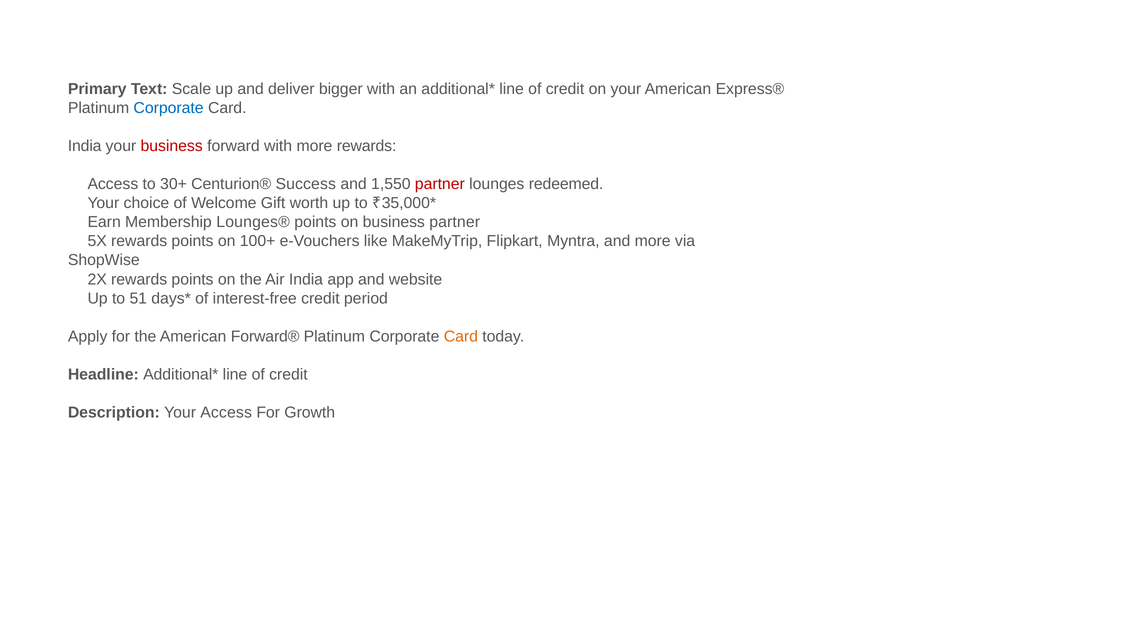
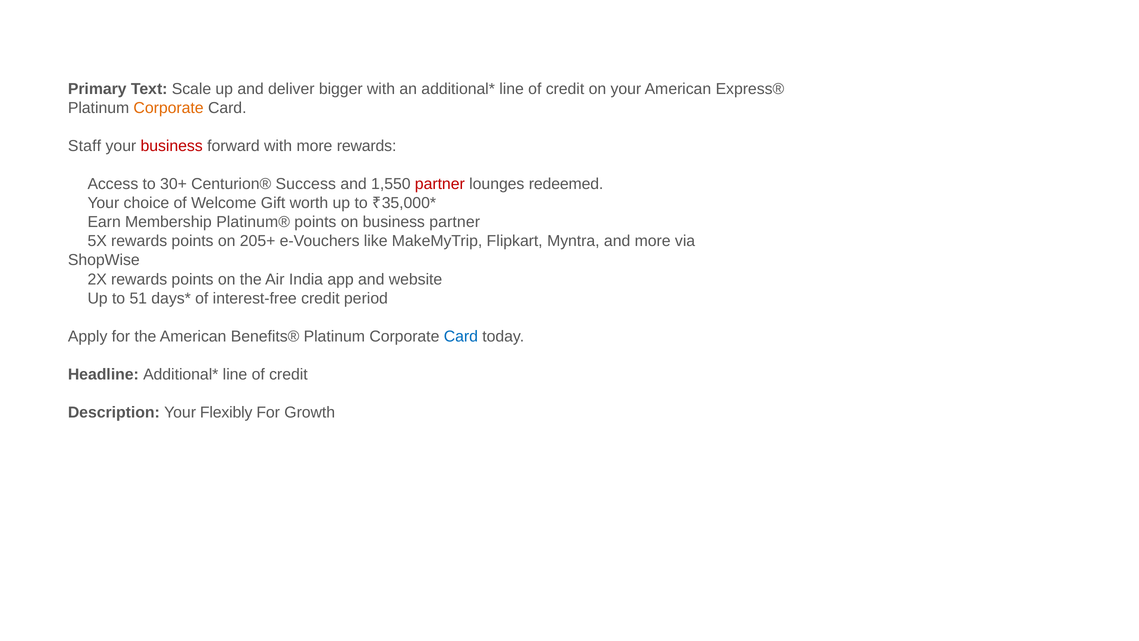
Corporate at (169, 108) colour: blue -> orange
India at (85, 146): India -> Staff
Lounges®: Lounges® -> Platinum®
100+: 100+ -> 205+
Forward®: Forward® -> Benefits®
Card at (461, 336) colour: orange -> blue
Access: Access -> Flexibly
